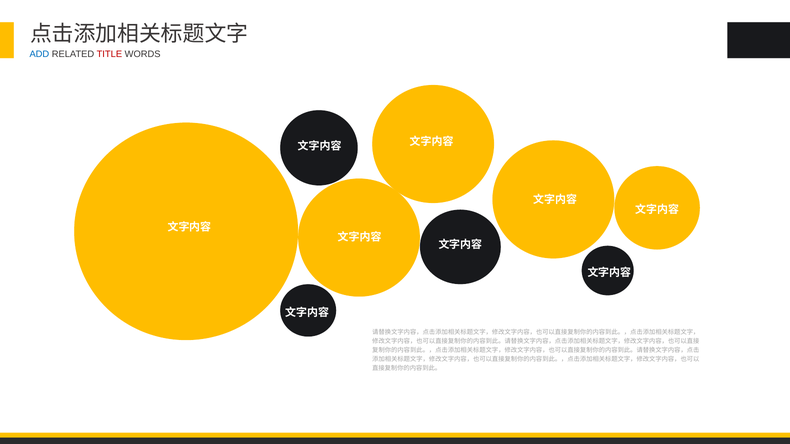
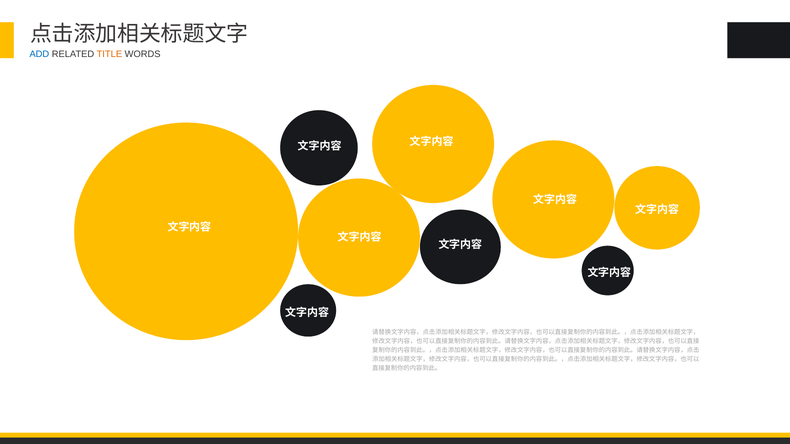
TITLE colour: red -> orange
